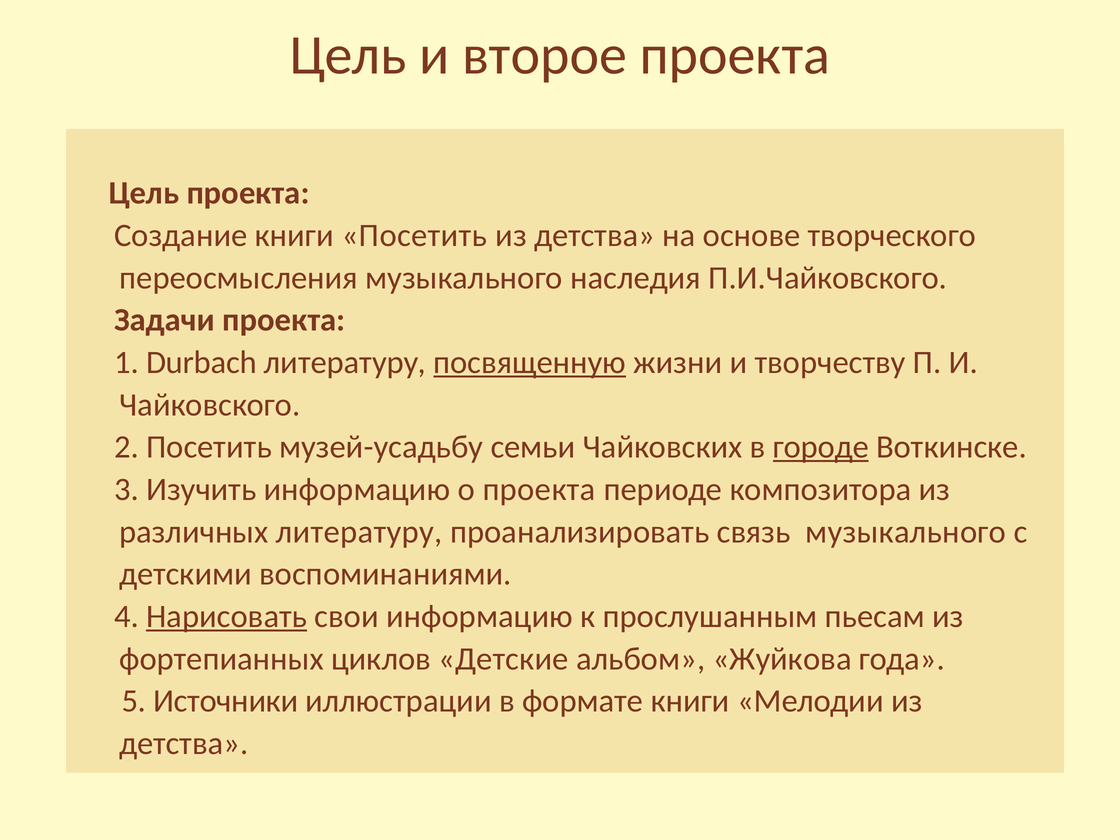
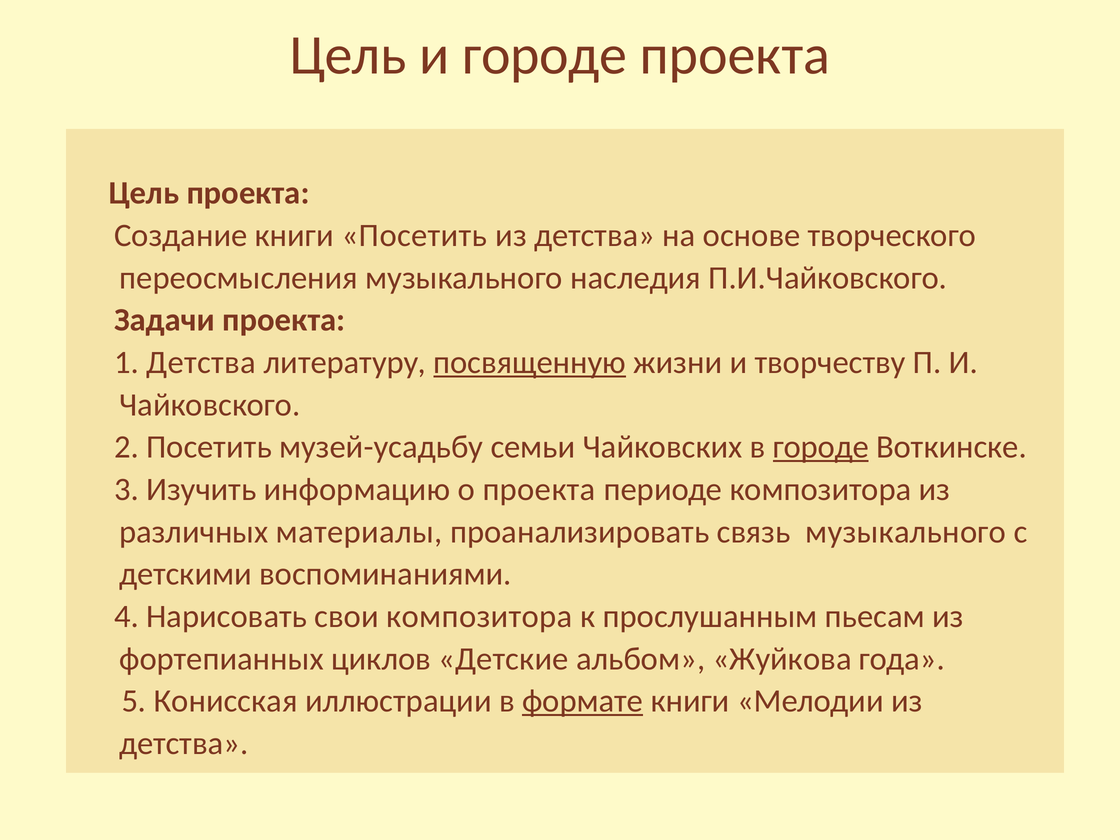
и второе: второе -> городе
1 Durbach: Durbach -> Детства
различных литературу: литературу -> материалы
Нарисовать underline: present -> none
свои информацию: информацию -> композитора
Источники: Источники -> Конисская
формате underline: none -> present
